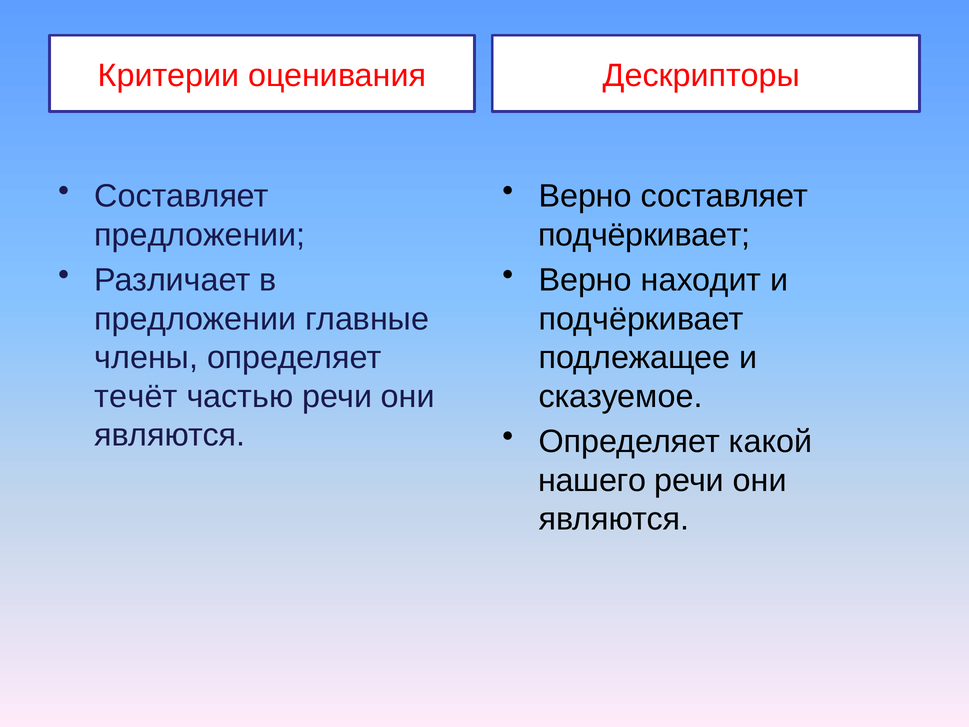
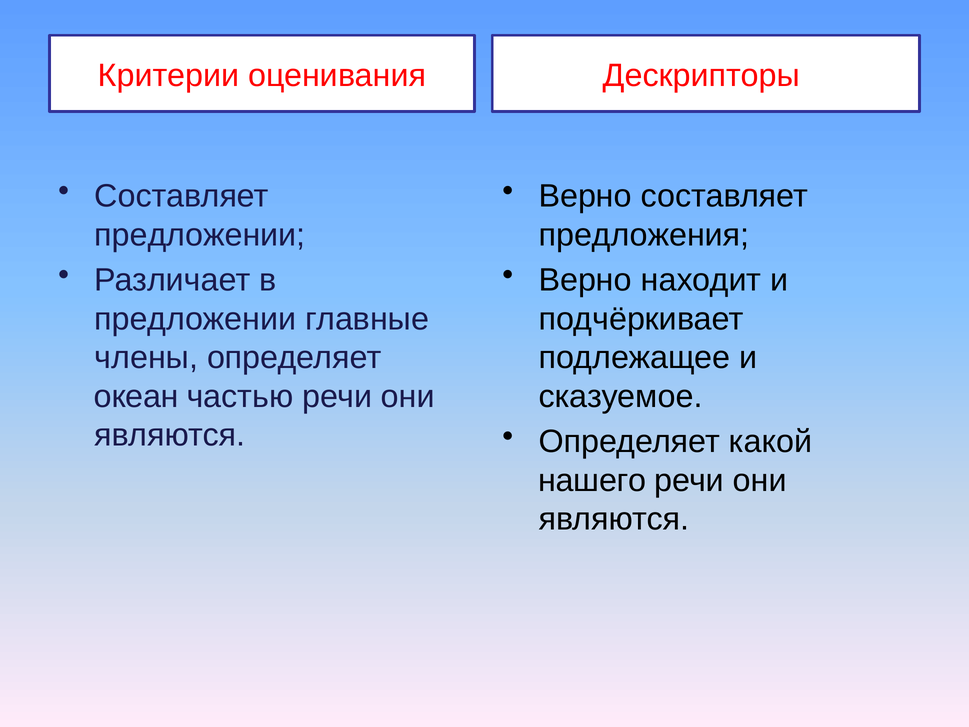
подчёркивает at (644, 235): подчёркивает -> предложения
течёт: течёт -> океан
